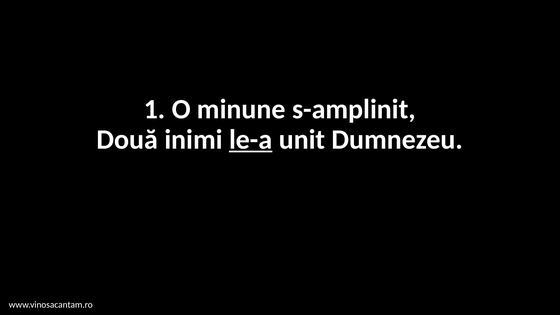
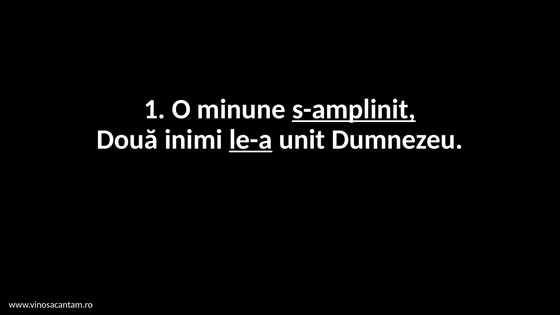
s-amplinit underline: none -> present
